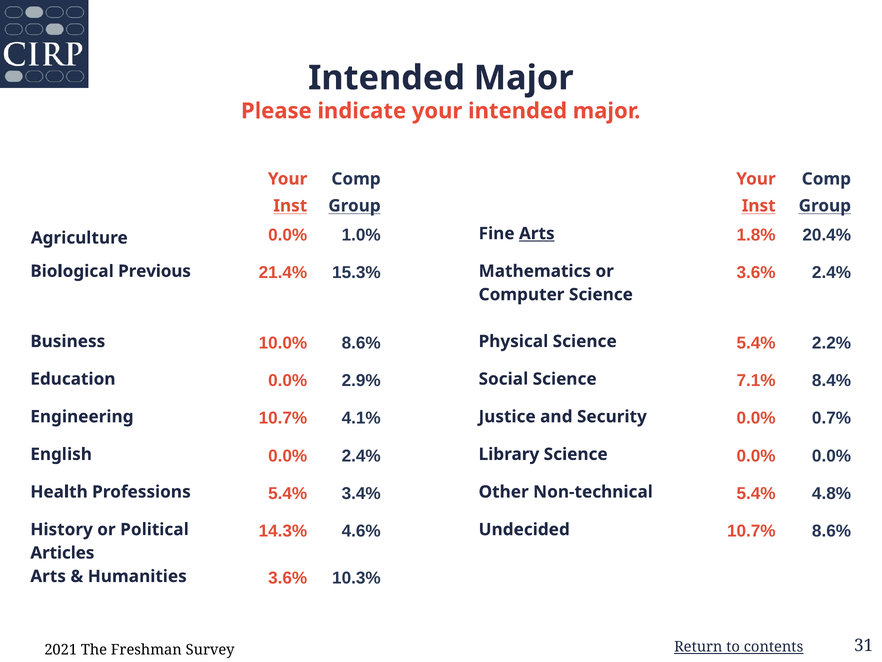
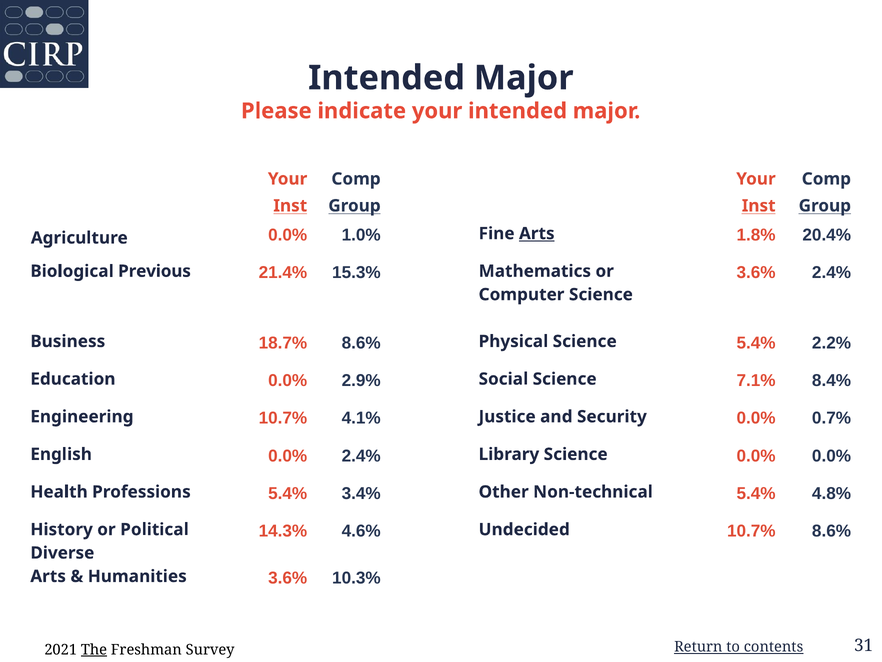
10.0%: 10.0% -> 18.7%
Articles: Articles -> Diverse
The underline: none -> present
